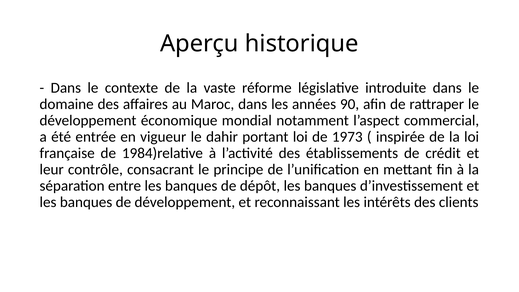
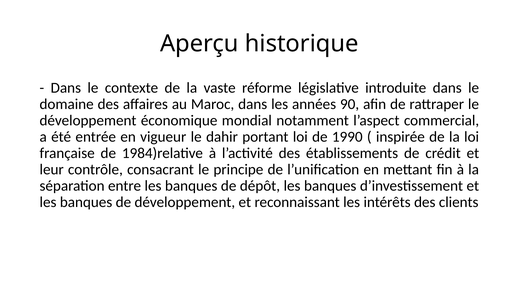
1973: 1973 -> 1990
